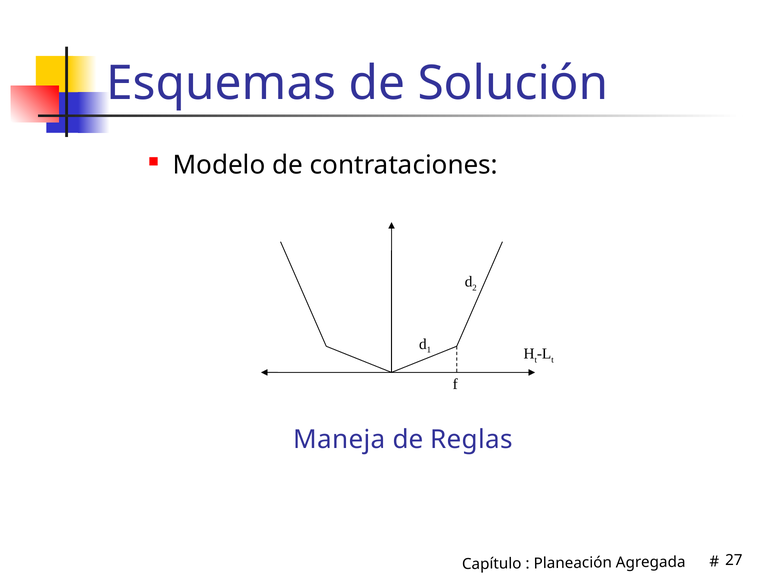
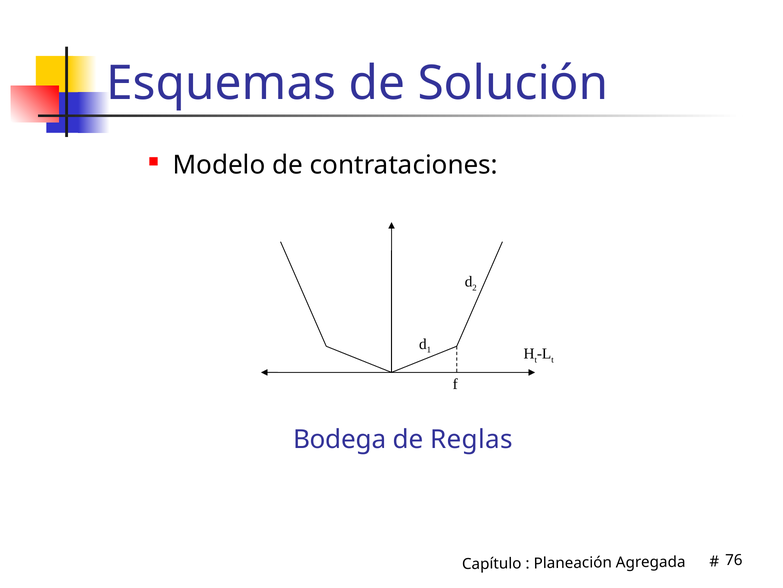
Maneja: Maneja -> Bodega
27: 27 -> 76
